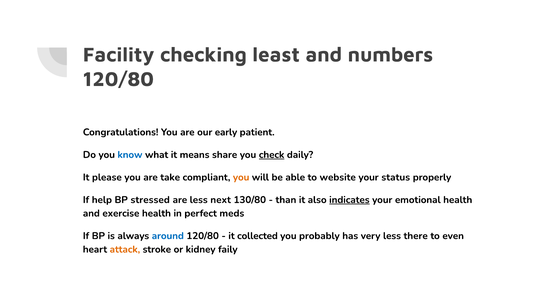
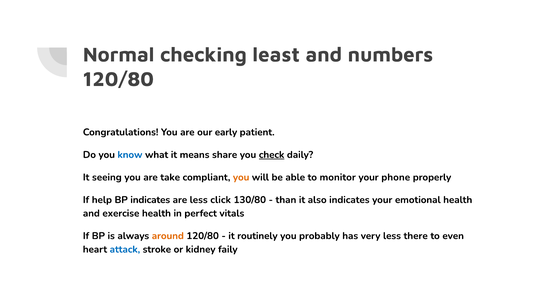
Facility: Facility -> Normal
please: please -> seeing
website: website -> monitor
status: status -> phone
BP stressed: stressed -> indicates
next: next -> click
indicates at (349, 199) underline: present -> none
meds: meds -> vitals
around colour: blue -> orange
collected: collected -> routinely
attack colour: orange -> blue
